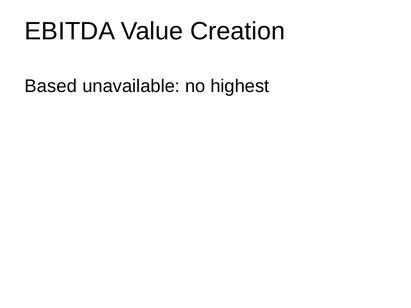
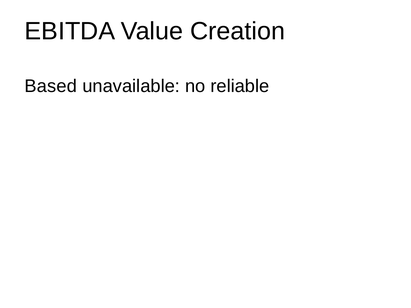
highest: highest -> reliable
